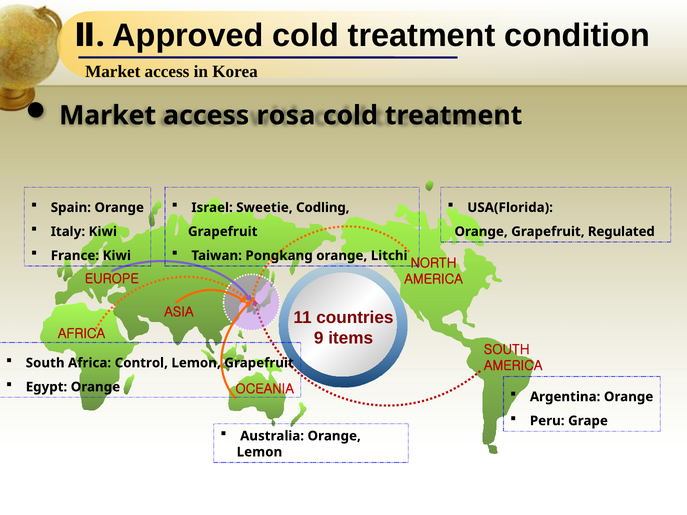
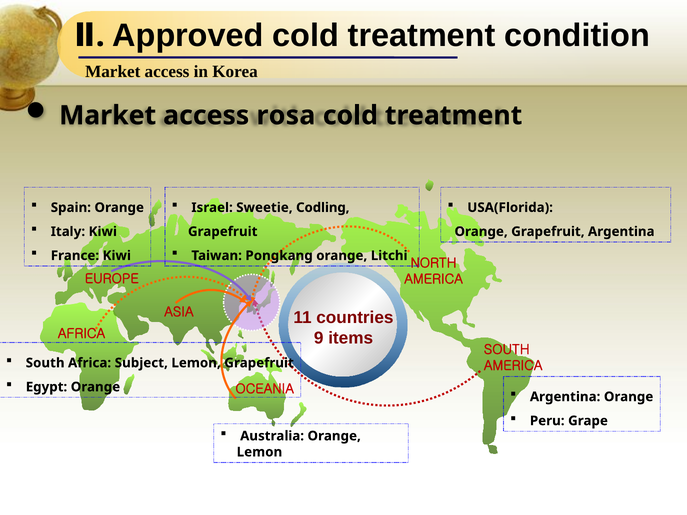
Grapefruit Regulated: Regulated -> Argentina
Control: Control -> Subject
